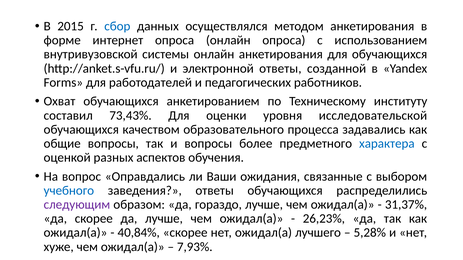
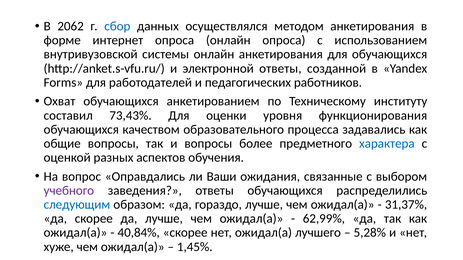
2015: 2015 -> 2062
исследовательской: исследовательской -> функционирования
учебного colour: blue -> purple
следующим colour: purple -> blue
26,23%: 26,23% -> 62,99%
7,93%: 7,93% -> 1,45%
